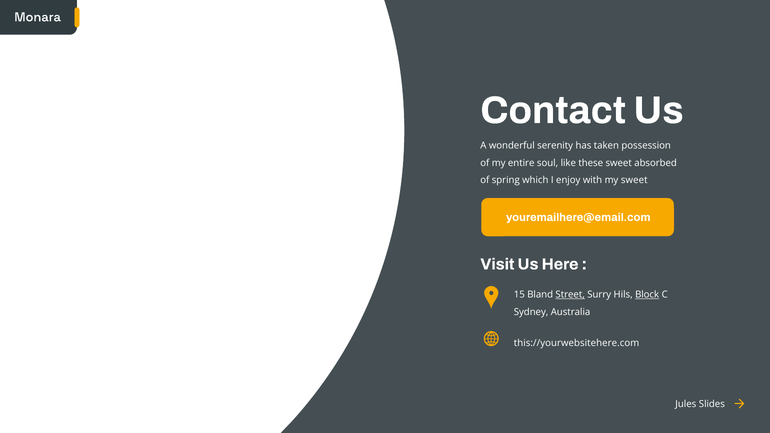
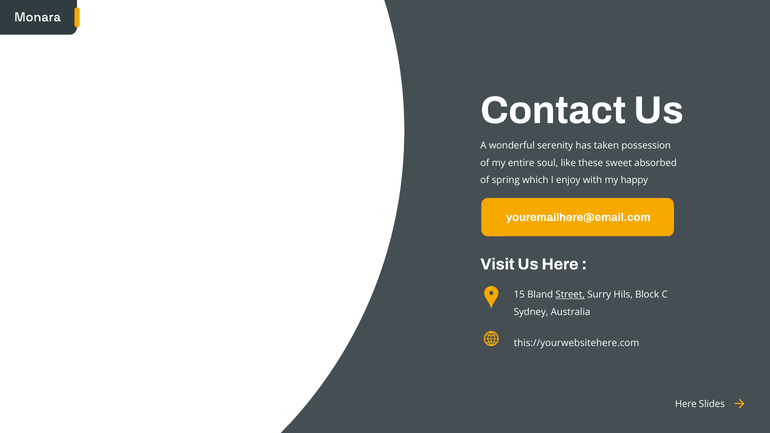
my sweet: sweet -> happy
Block underline: present -> none
Jules at (686, 404): Jules -> Here
